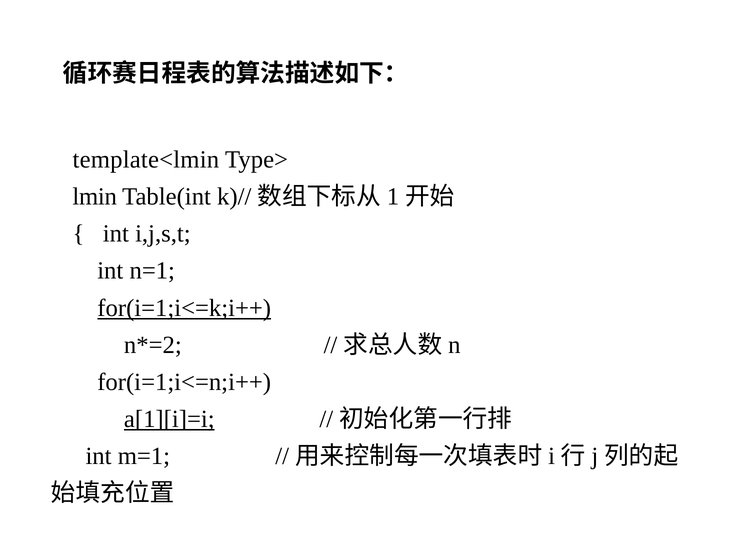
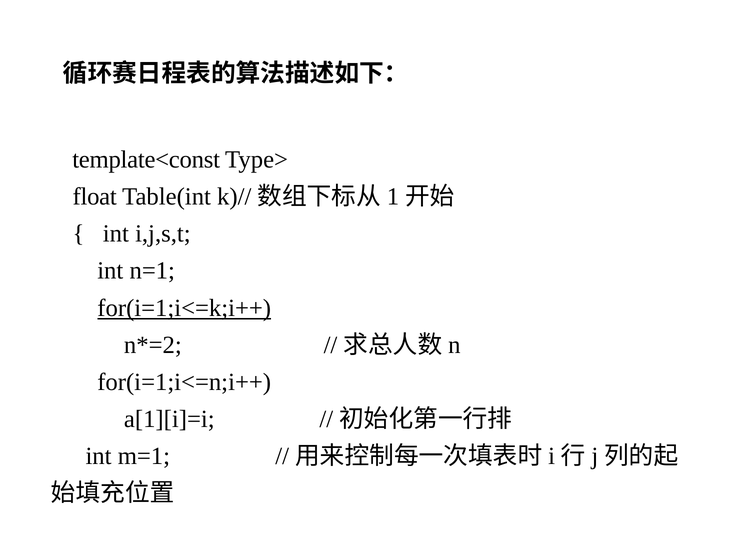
template<lmin: template<lmin -> template<const
lmin: lmin -> float
a[1][i]=i underline: present -> none
